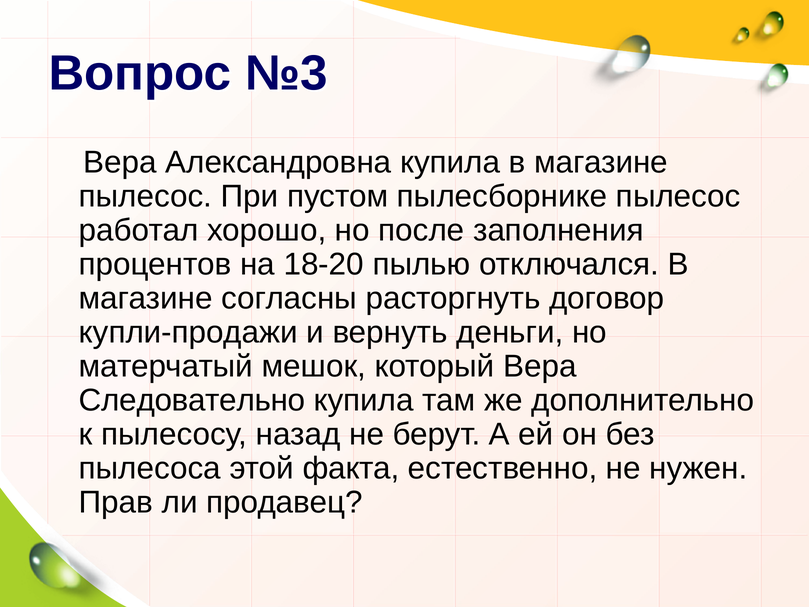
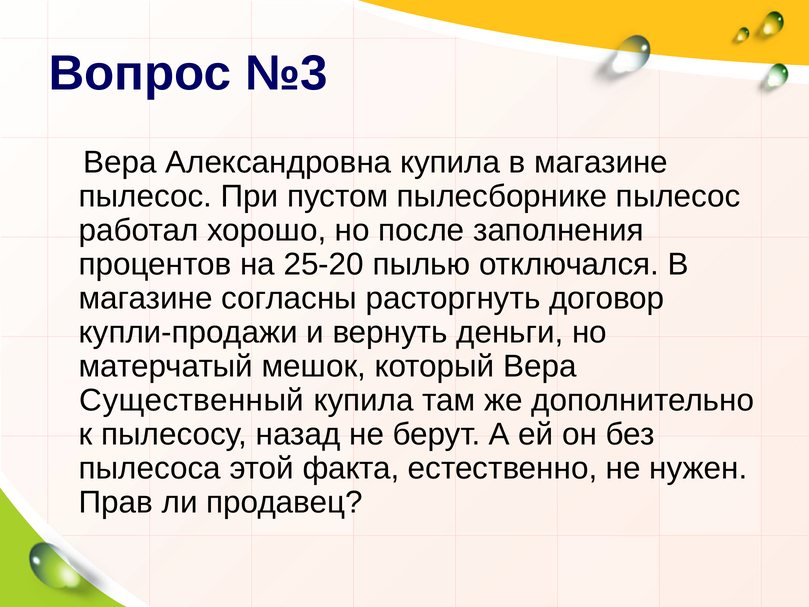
18-20: 18-20 -> 25-20
Следовательно: Следовательно -> Существенный
